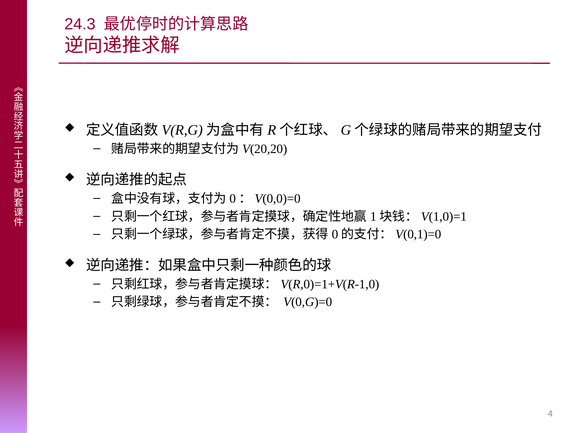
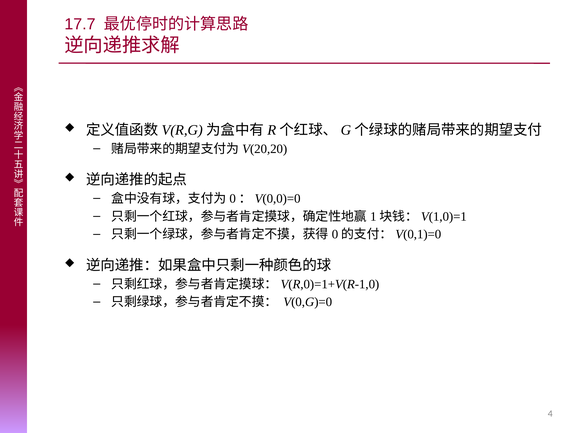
24.3: 24.3 -> 17.7
